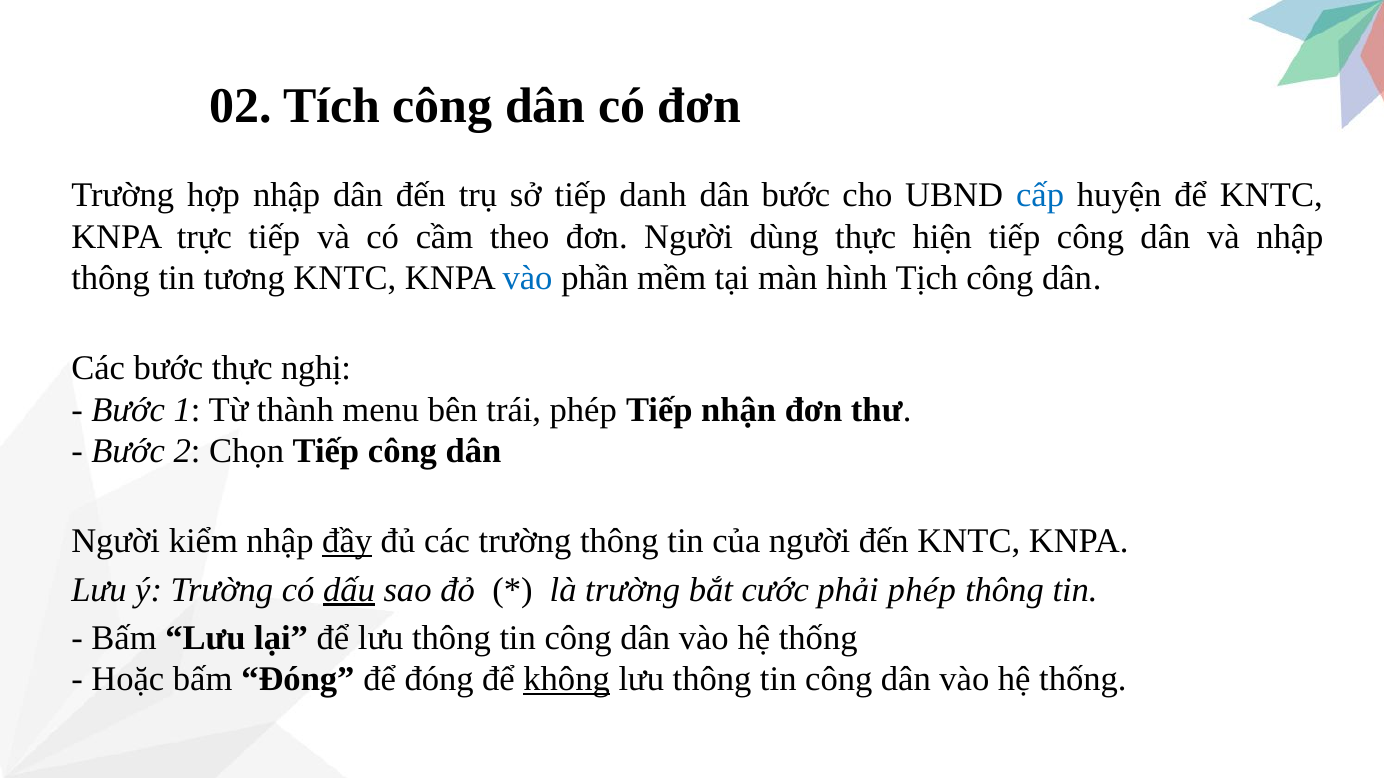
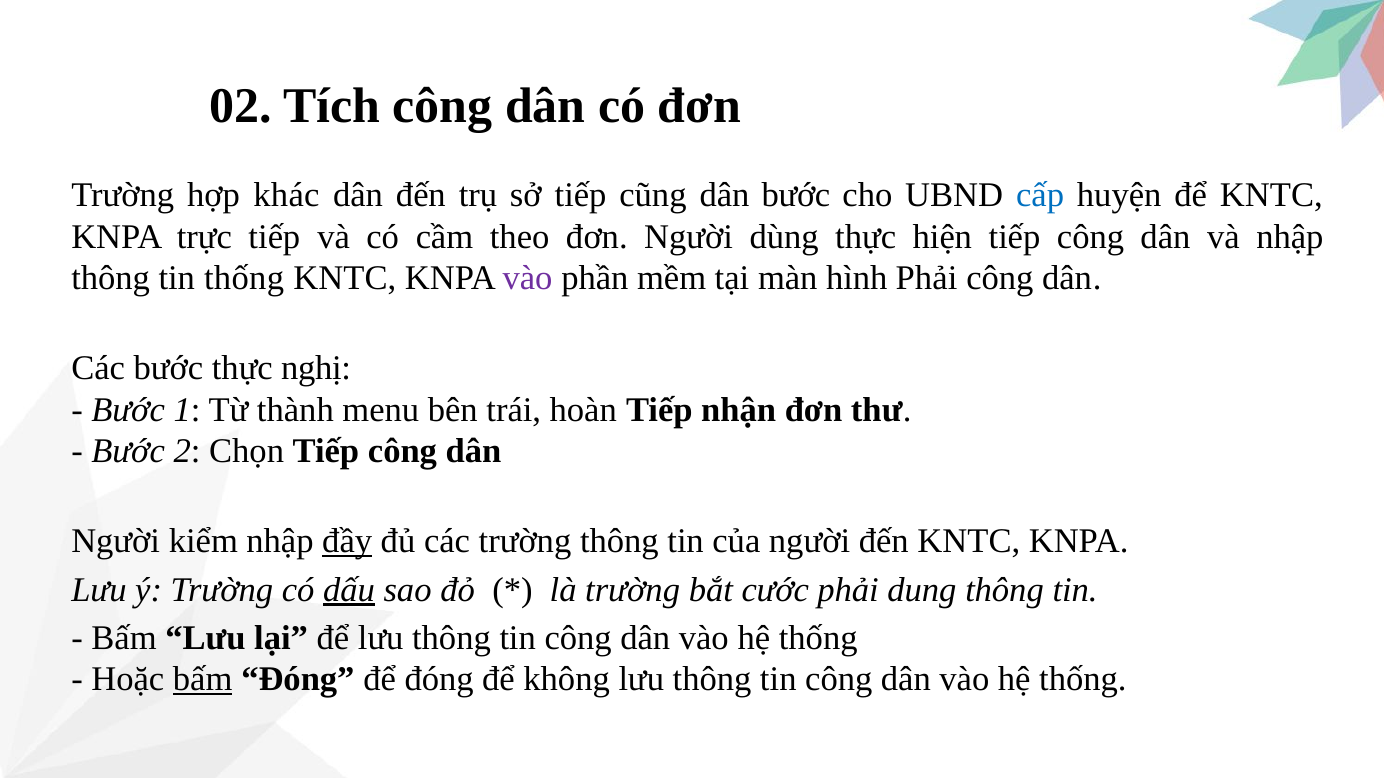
hợp nhập: nhập -> khác
danh: danh -> cũng
tin tương: tương -> thống
vào at (528, 279) colour: blue -> purple
hình Tịch: Tịch -> Phải
trái phép: phép -> hoàn
phải phép: phép -> dung
bấm at (203, 680) underline: none -> present
không underline: present -> none
